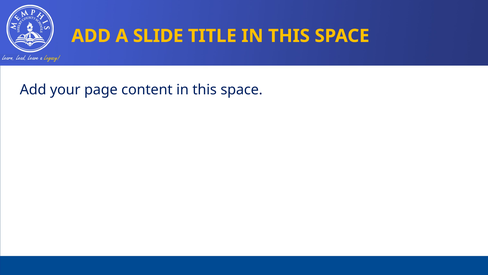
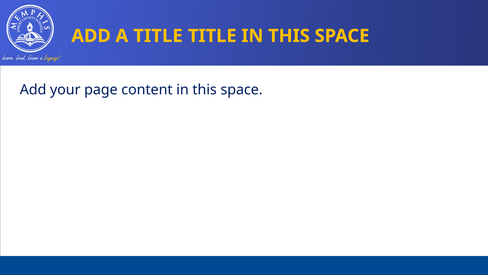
A SLIDE: SLIDE -> TITLE
